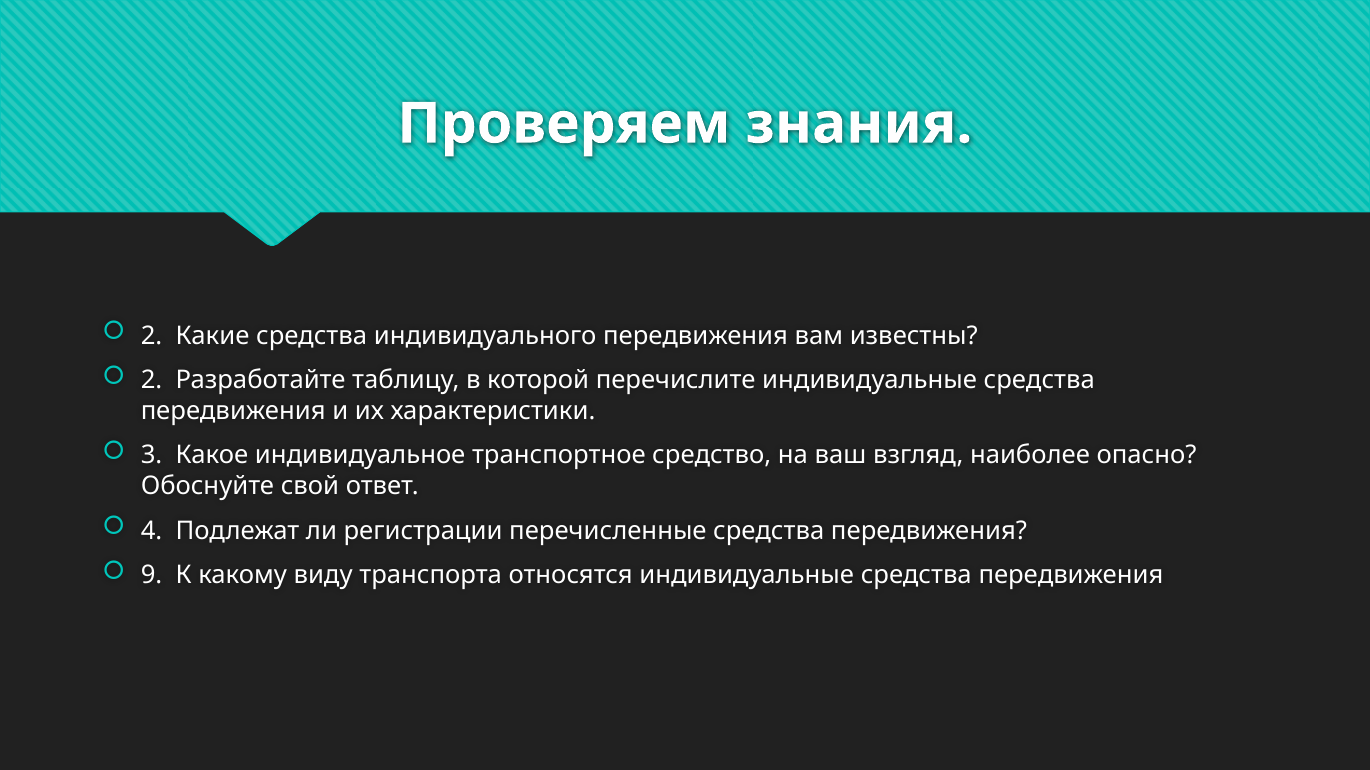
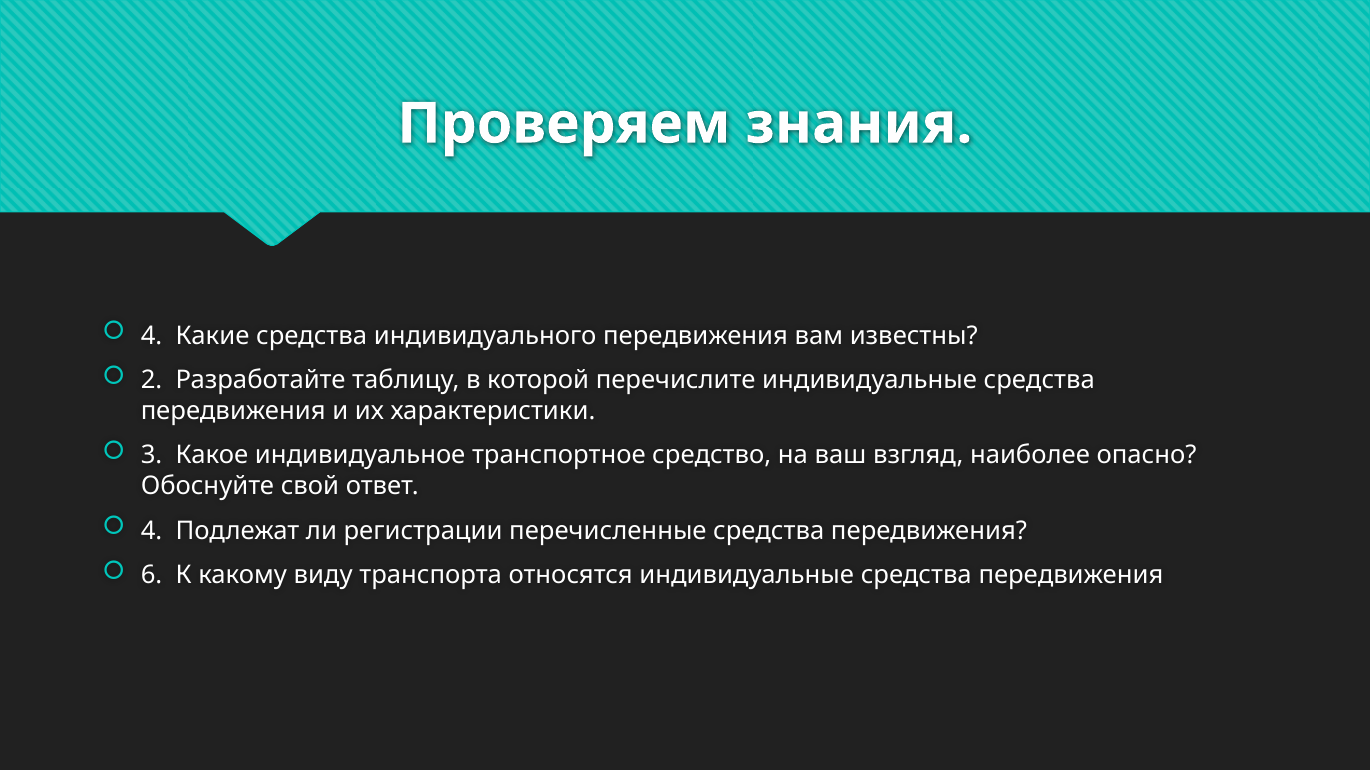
2 at (152, 336): 2 -> 4
9: 9 -> 6
